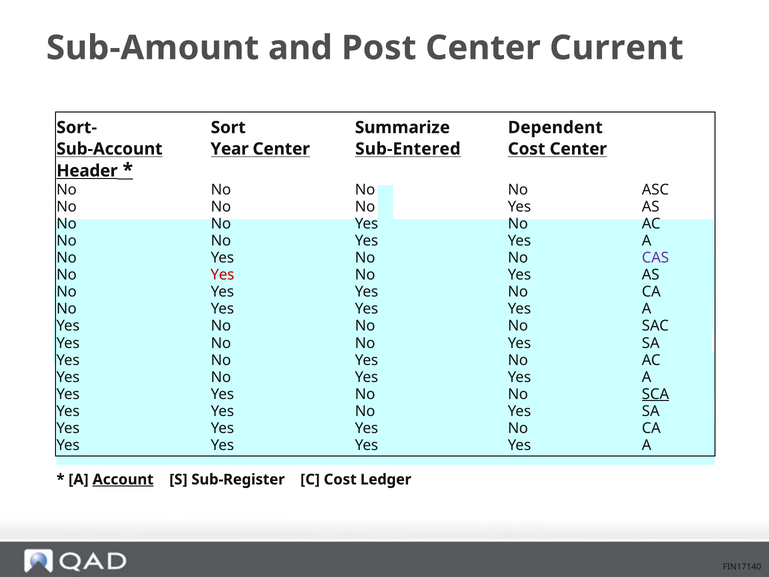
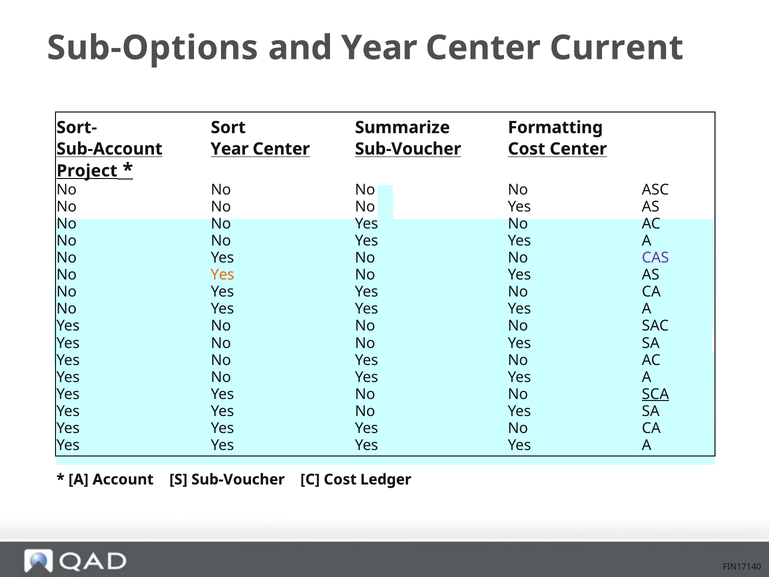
Sub-Amount: Sub-Amount -> Sub-Options
and Post: Post -> Year
Dependent: Dependent -> Formatting
Center Sub-Entered: Sub-Entered -> Sub-Voucher
Header: Header -> Project
Yes at (222, 275) colour: red -> orange
Account underline: present -> none
S Sub-Register: Sub-Register -> Sub-Voucher
